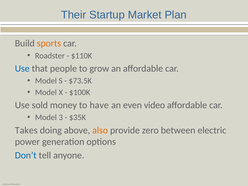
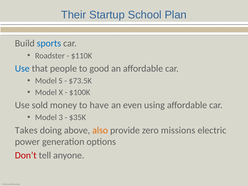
Market: Market -> School
sports colour: orange -> blue
grow: grow -> good
video: video -> using
between: between -> missions
Don’t colour: blue -> red
